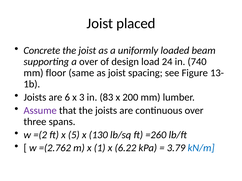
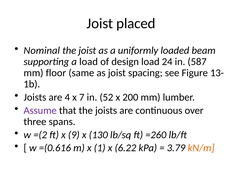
Concrete: Concrete -> Nominal
a over: over -> load
740: 740 -> 587
6: 6 -> 4
3: 3 -> 7
83: 83 -> 52
5: 5 -> 9
=(2.762: =(2.762 -> =(0.616
kN/m colour: blue -> orange
